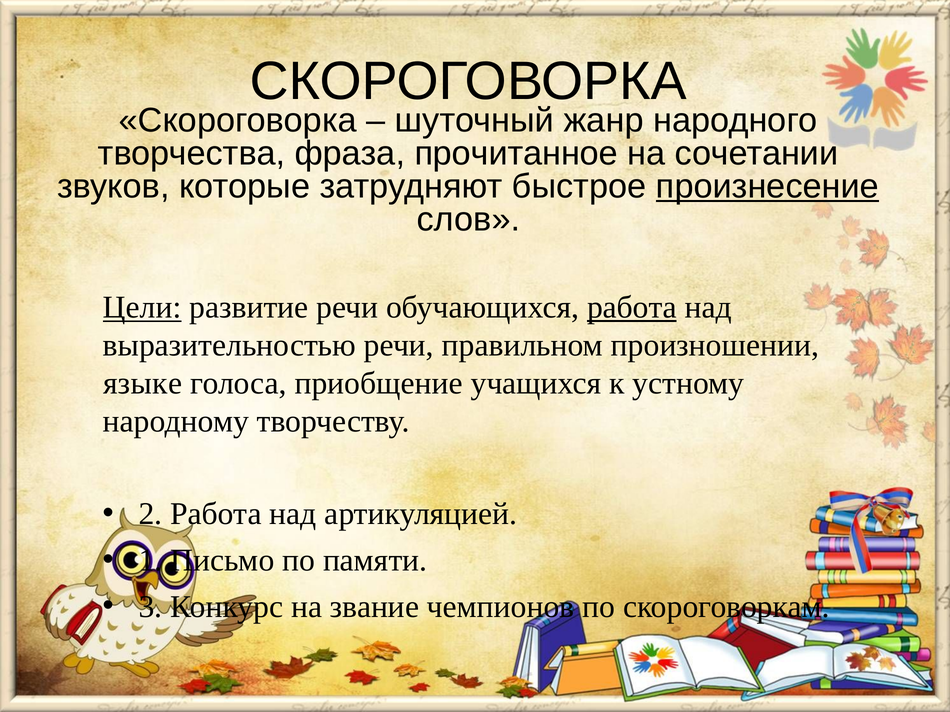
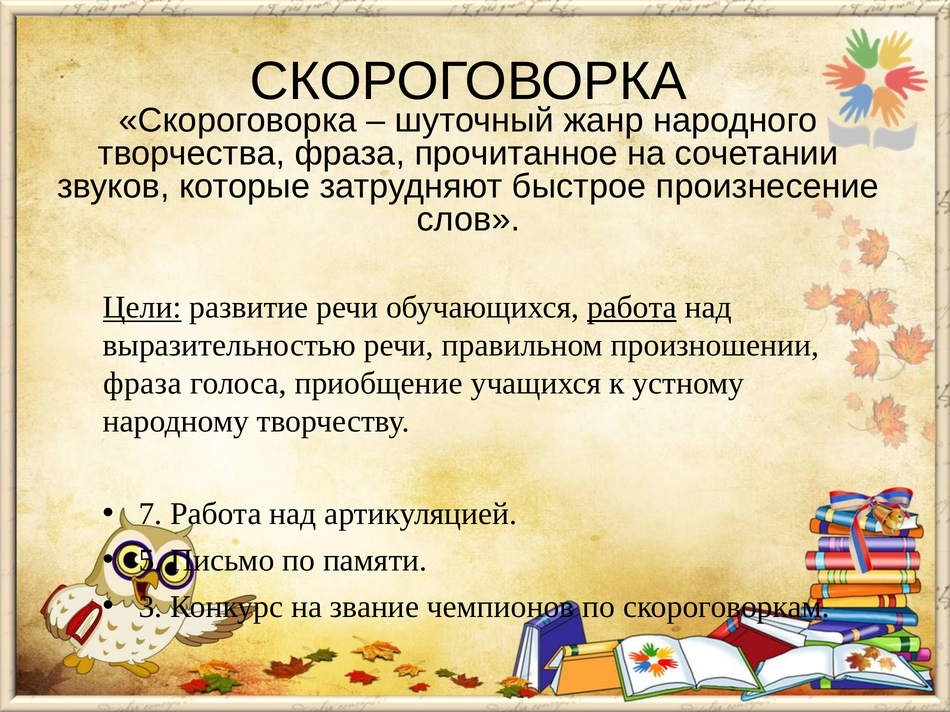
произнесение underline: present -> none
языке at (143, 383): языке -> фраза
2: 2 -> 7
1: 1 -> 5
